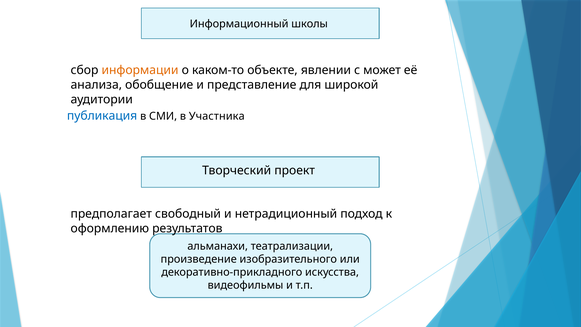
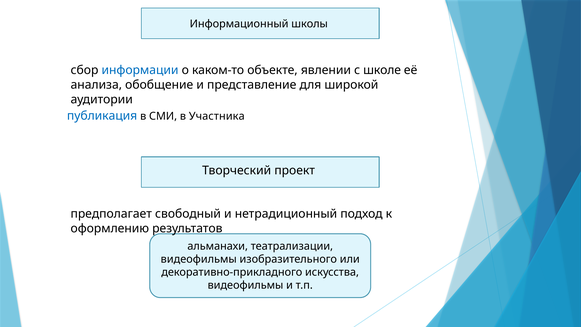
информации colour: orange -> blue
может: может -> школе
произведение at (199, 259): произведение -> видеофильмы
